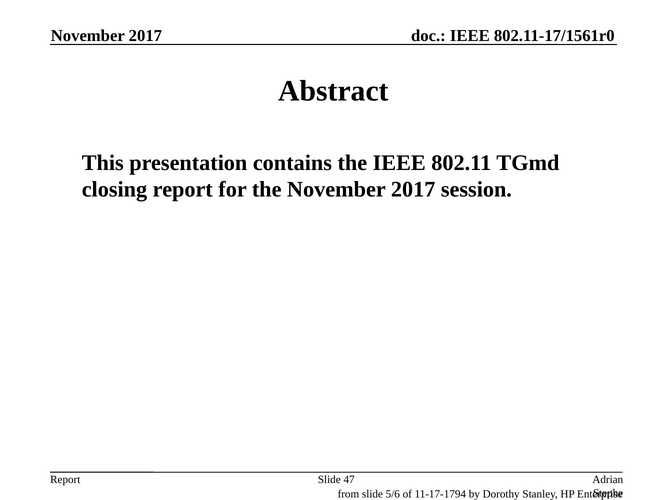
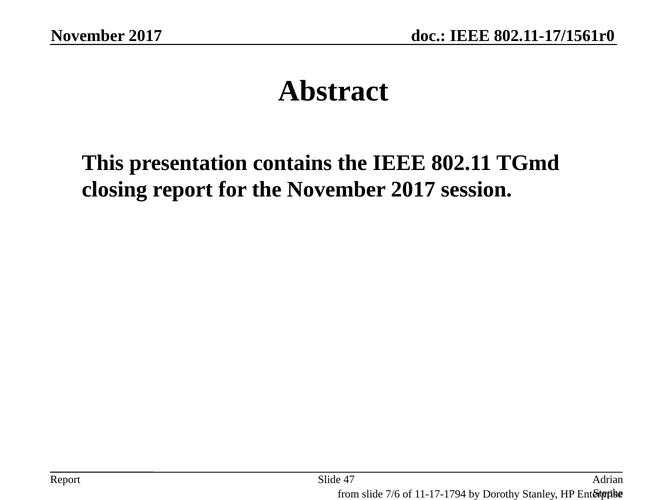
5/6: 5/6 -> 7/6
